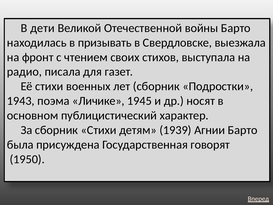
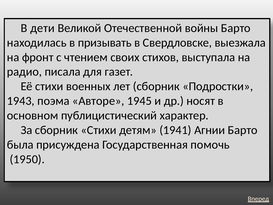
Личике: Личике -> Авторе
1939: 1939 -> 1941
говорят: говорят -> помочь
